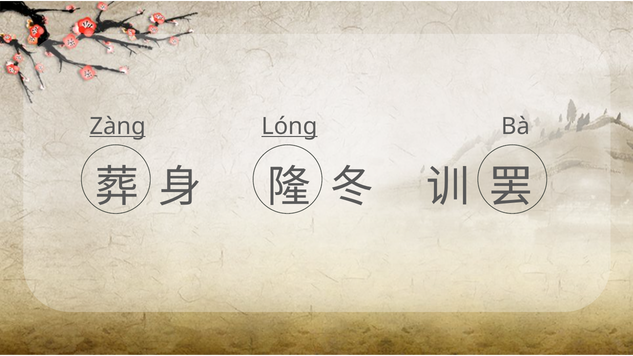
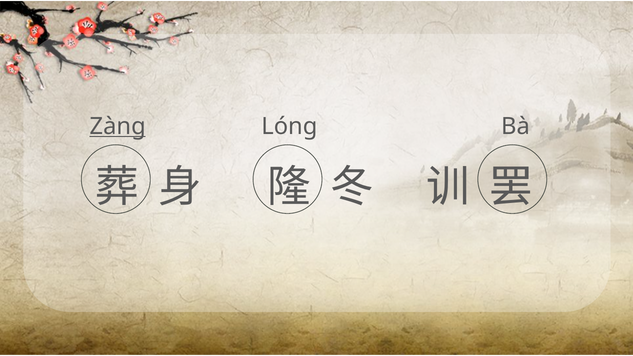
Lóng underline: present -> none
